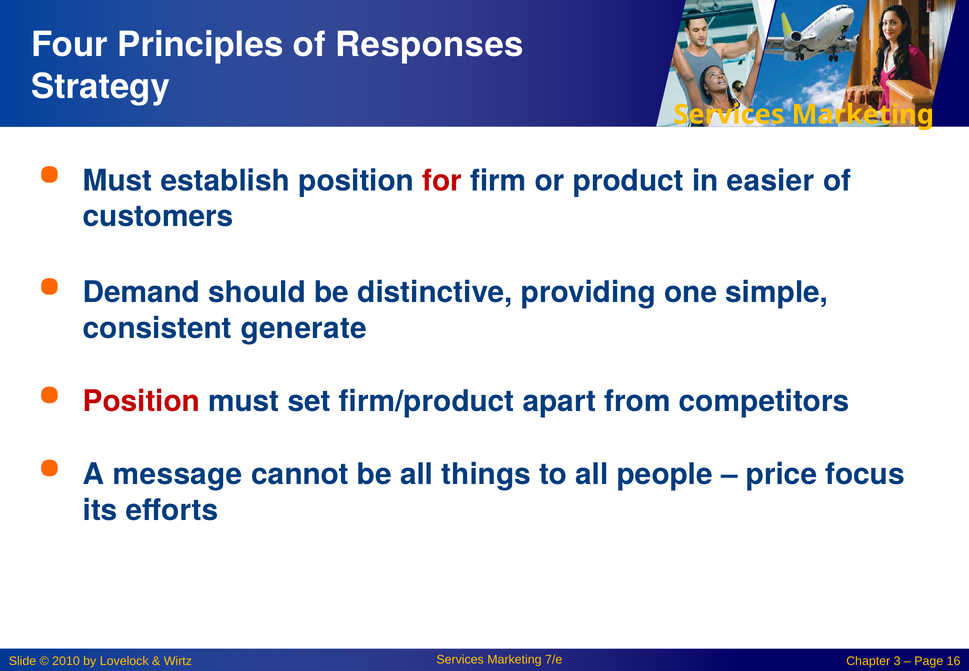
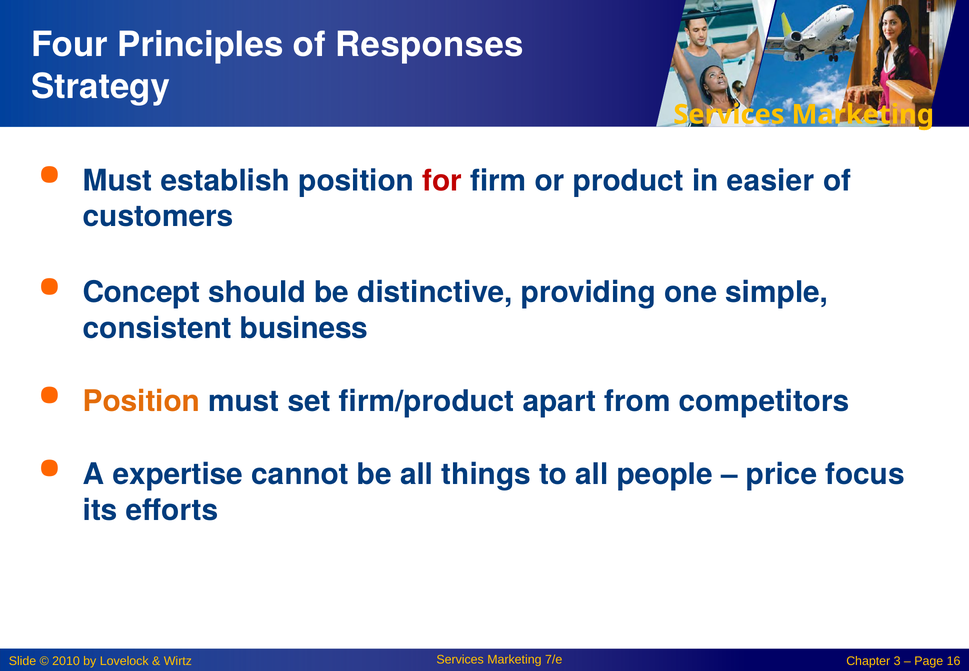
Demand: Demand -> Concept
generate: generate -> business
Position at (141, 401) colour: red -> orange
message: message -> expertise
